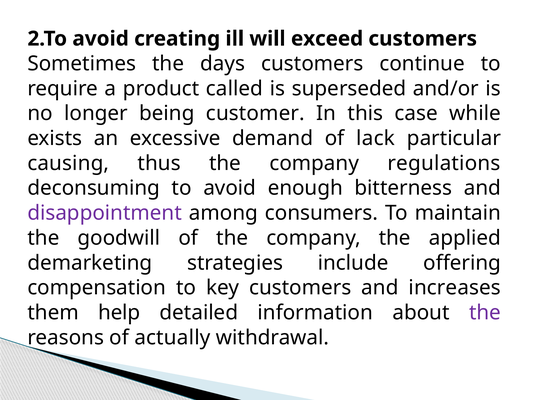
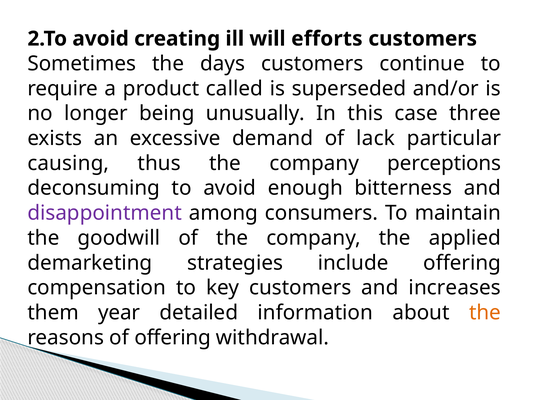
exceed: exceed -> efforts
customer: customer -> unusually
while: while -> three
regulations: regulations -> perceptions
help: help -> year
the at (485, 312) colour: purple -> orange
of actually: actually -> offering
